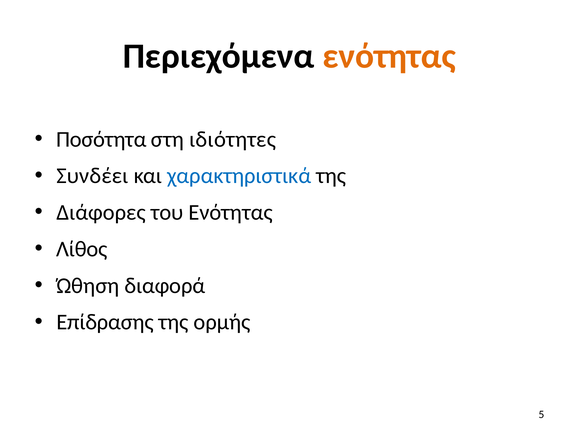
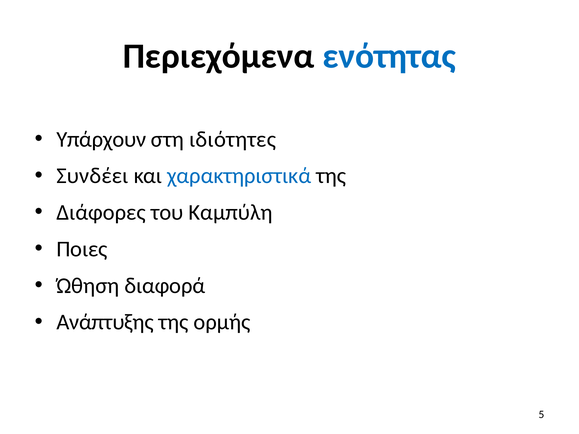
ενότητας at (389, 56) colour: orange -> blue
Ποσότητα: Ποσότητα -> Υπάρχουν
του Ενότητας: Ενότητας -> Καμπύλη
Λίθος: Λίθος -> Ποιες
Επίδρασης: Επίδρασης -> Ανάπτυξης
